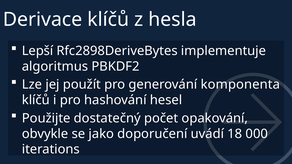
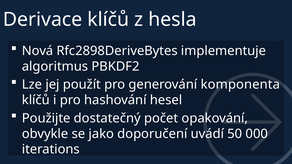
Lepší: Lepší -> Nová
18: 18 -> 50
